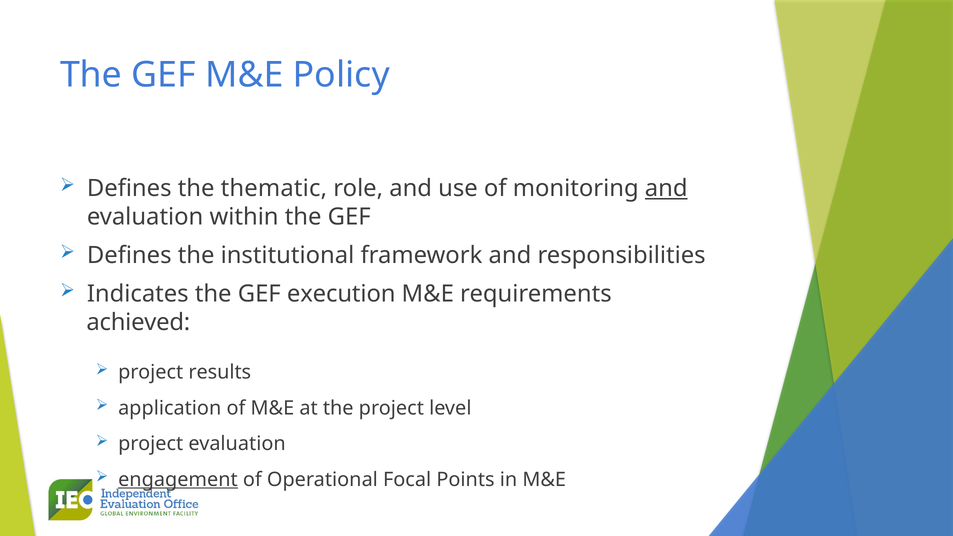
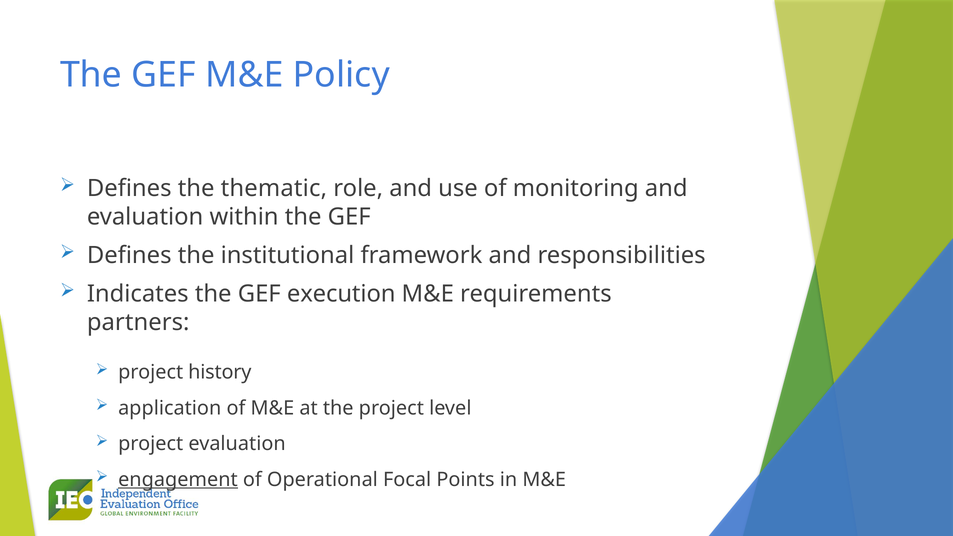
and at (666, 188) underline: present -> none
achieved: achieved -> partners
results: results -> history
